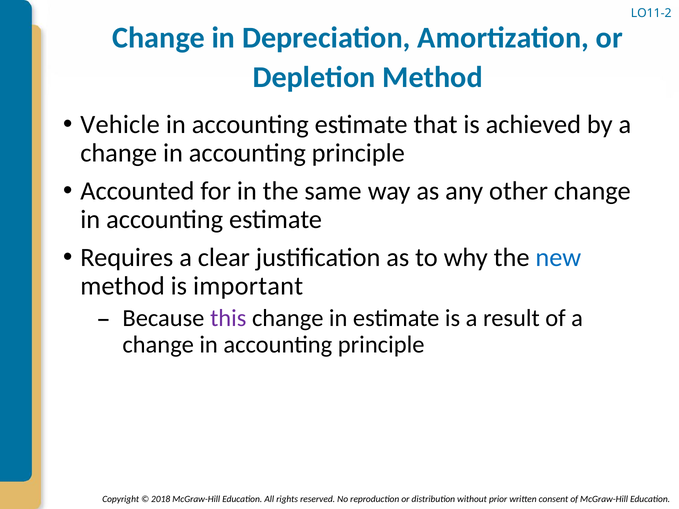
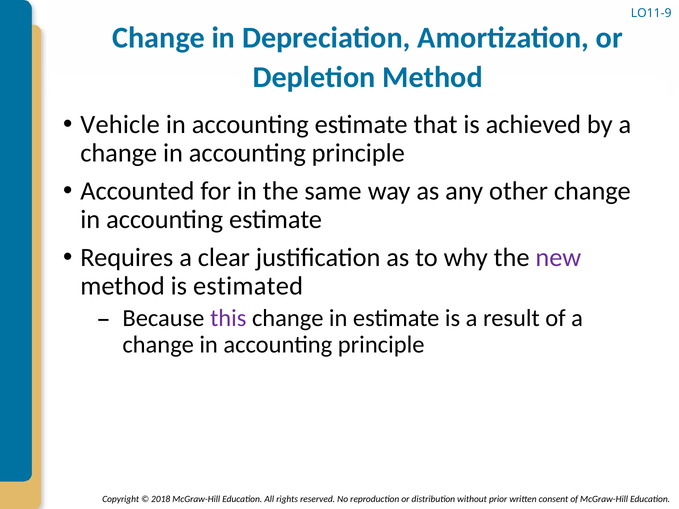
LO11-2: LO11-2 -> LO11-9
new colour: blue -> purple
important: important -> estimated
